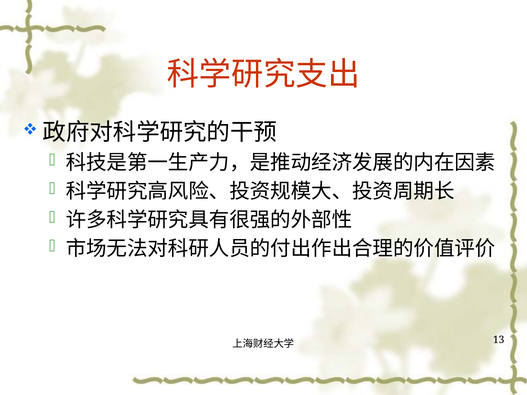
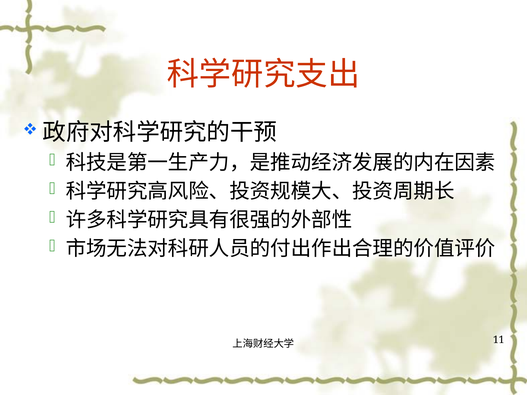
13: 13 -> 11
